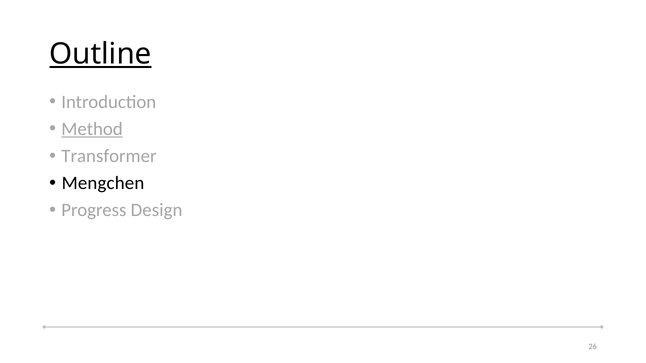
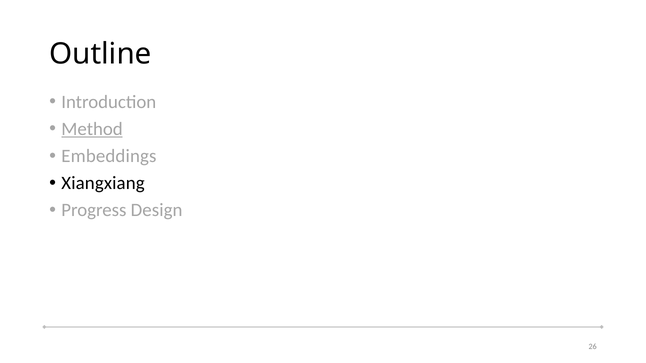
Outline underline: present -> none
Transformer: Transformer -> Embeddings
Mengchen: Mengchen -> Xiangxiang
